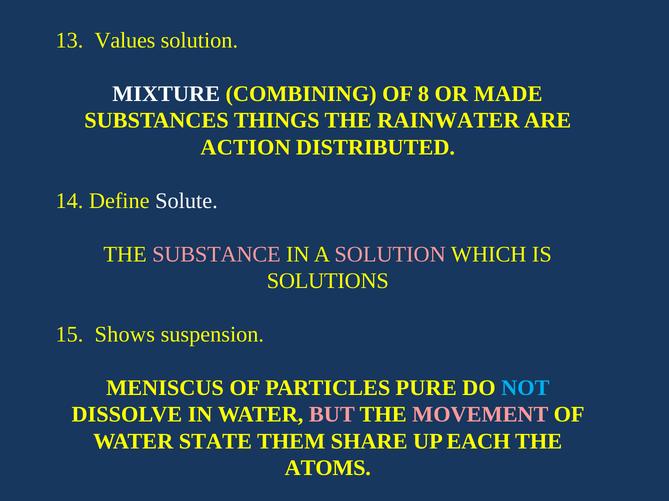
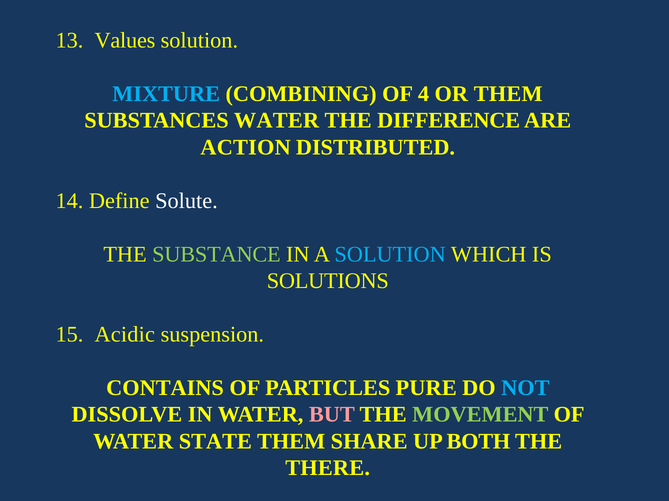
MIXTURE colour: white -> light blue
8: 8 -> 4
OR MADE: MADE -> THEM
SUBSTANCES THINGS: THINGS -> WATER
RAINWATER: RAINWATER -> DIFFERENCE
SUBSTANCE colour: pink -> light green
SOLUTION at (390, 255) colour: pink -> light blue
Shows: Shows -> Acidic
MENISCUS: MENISCUS -> CONTAINS
MOVEMENT colour: pink -> light green
EACH: EACH -> BOTH
ATOMS: ATOMS -> THERE
